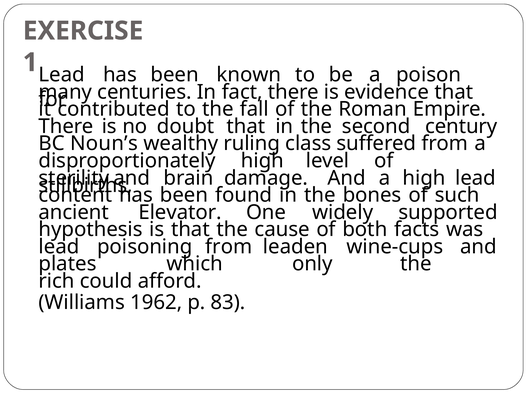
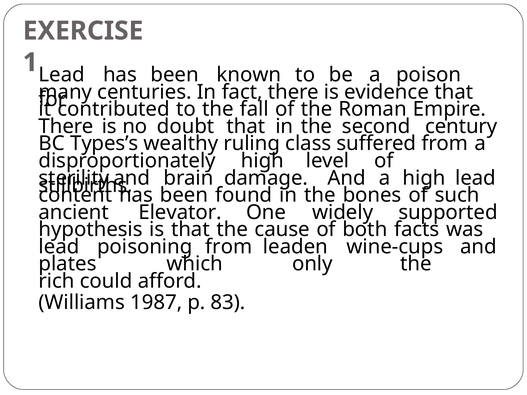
Noun’s: Noun’s -> Types’s
1962: 1962 -> 1987
